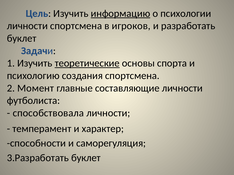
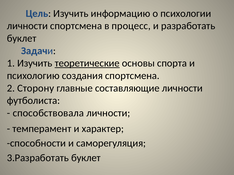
информацию underline: present -> none
игроков: игроков -> процесс
Момент: Момент -> Сторону
